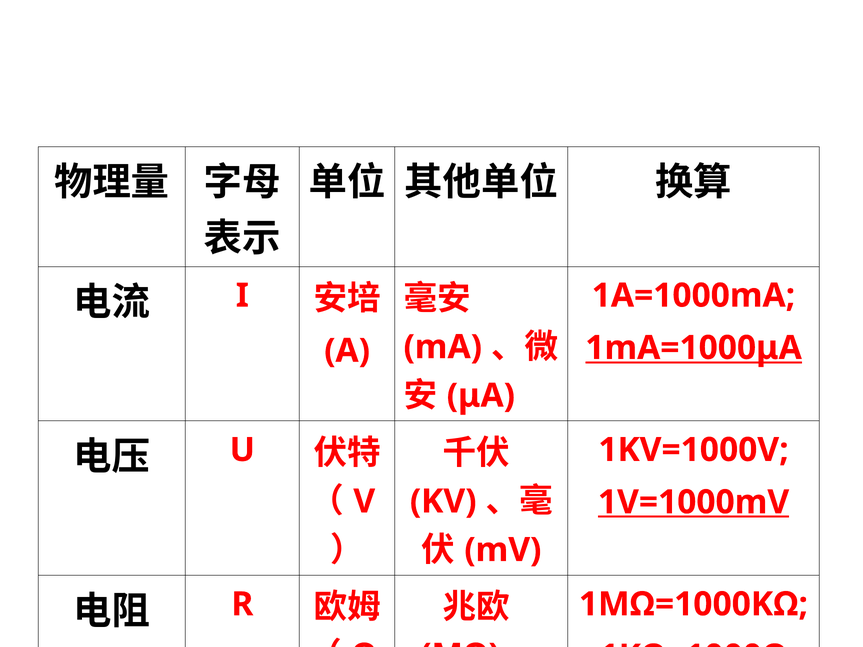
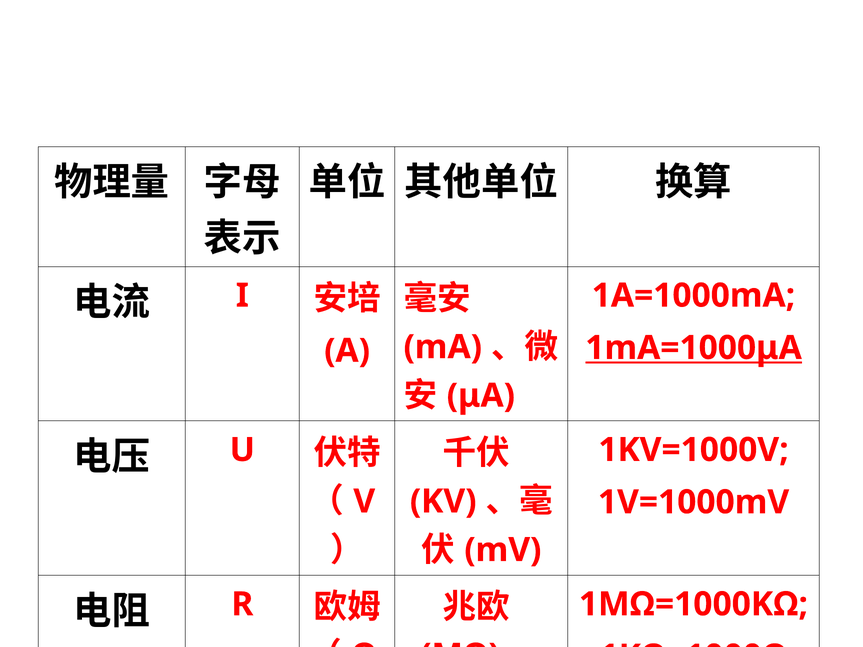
1V=1000mV underline: present -> none
